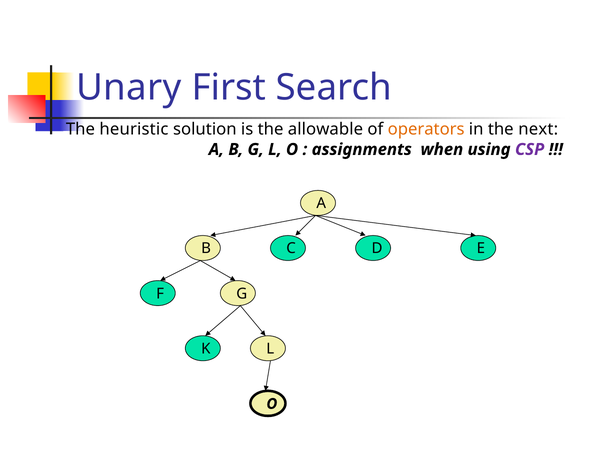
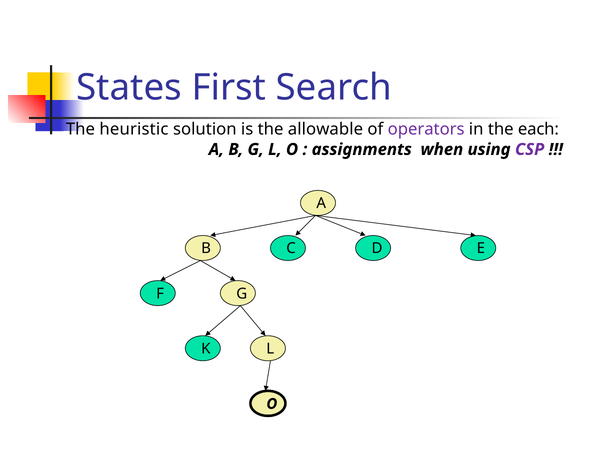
Unary: Unary -> States
operators colour: orange -> purple
next: next -> each
